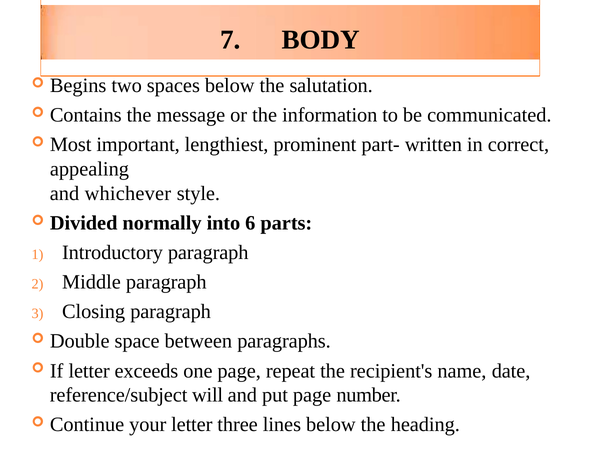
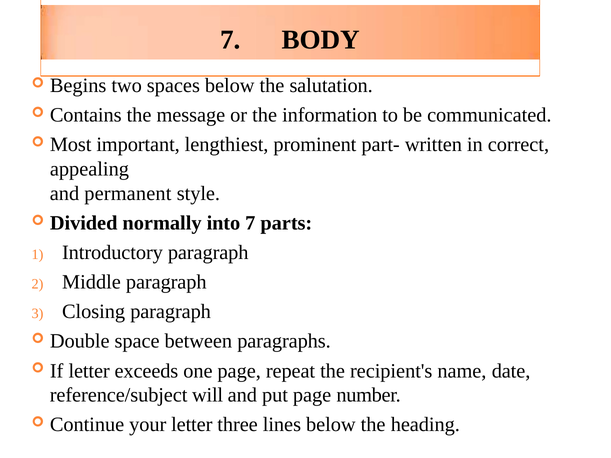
whichever: whichever -> permanent
into 6: 6 -> 7
